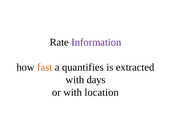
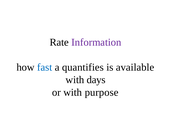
fast colour: orange -> blue
extracted: extracted -> available
location: location -> purpose
